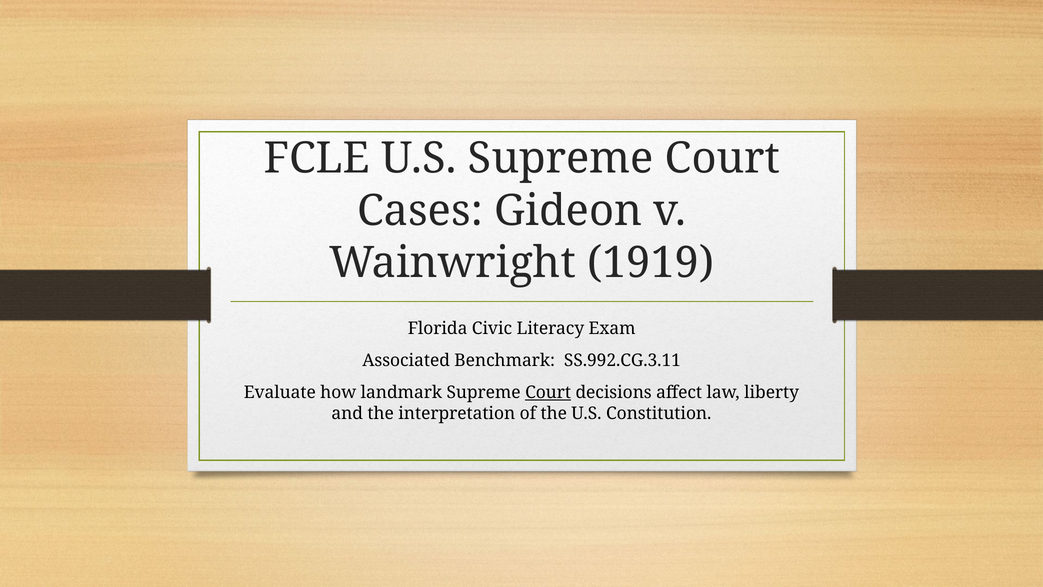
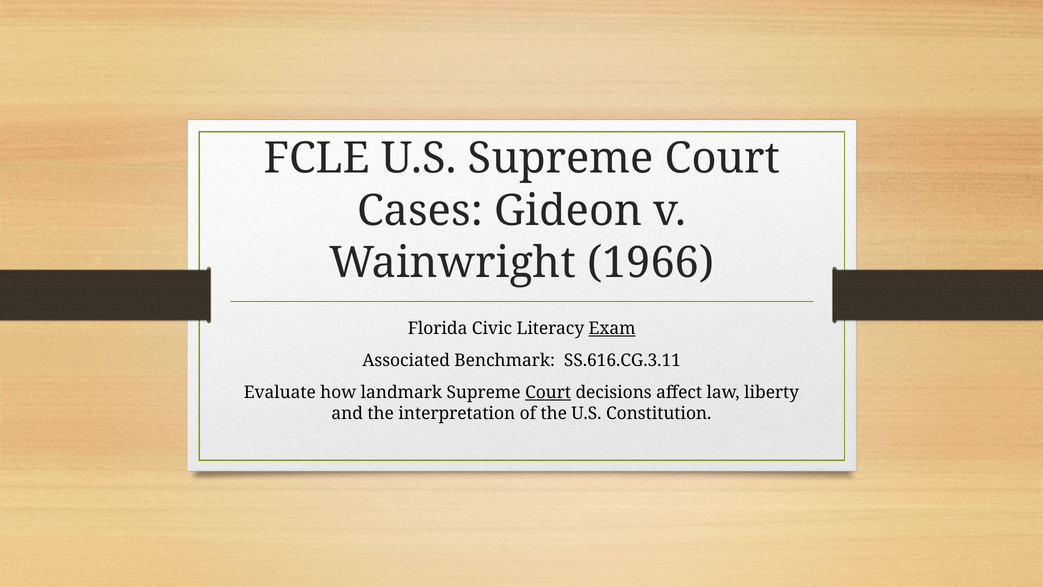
1919: 1919 -> 1966
Exam underline: none -> present
SS.992.CG.3.11: SS.992.CG.3.11 -> SS.616.CG.3.11
